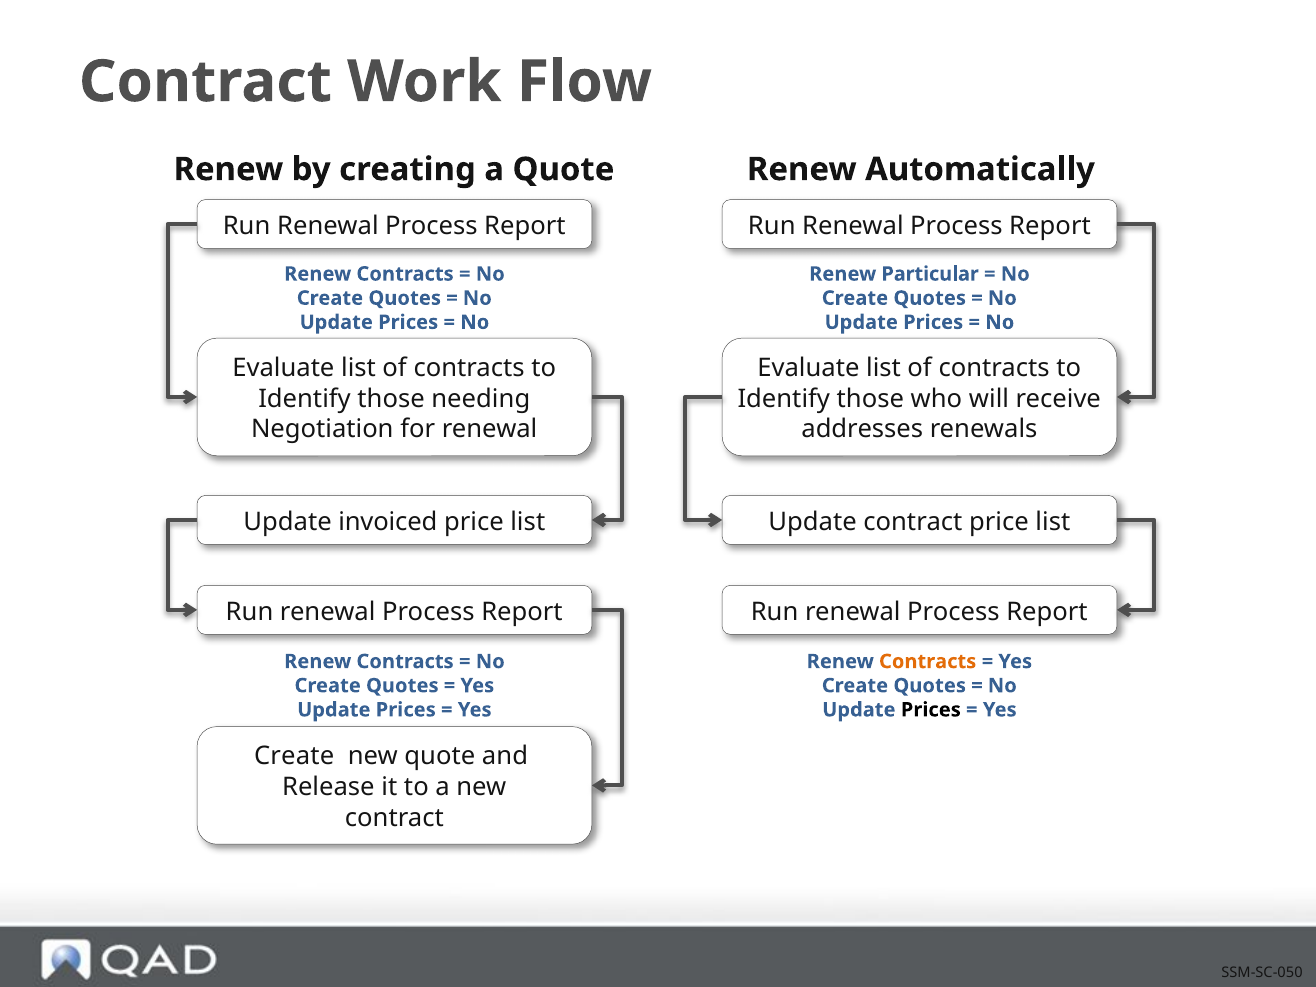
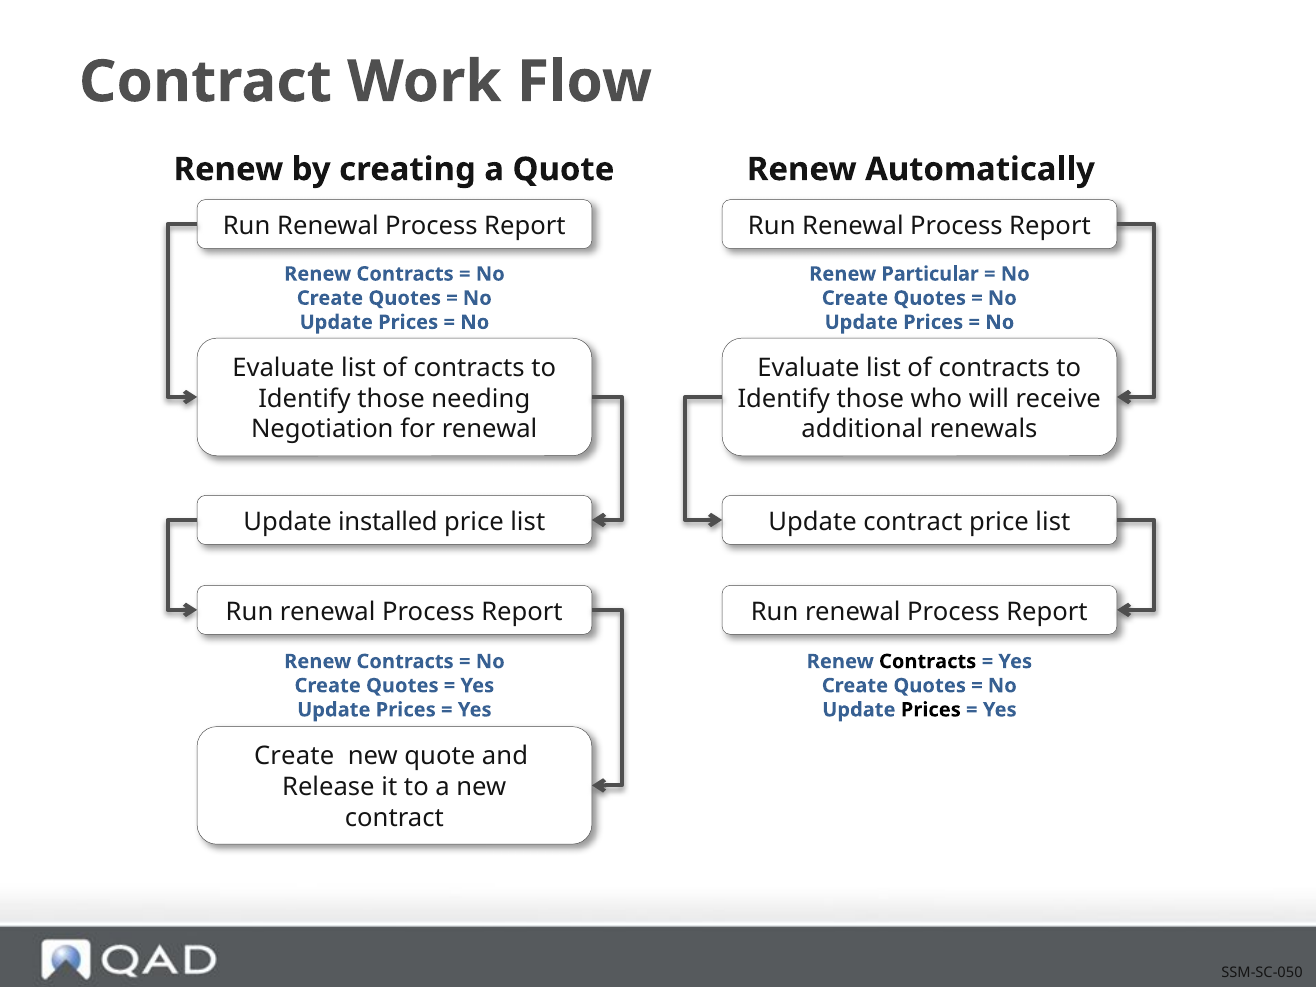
addresses: addresses -> additional
invoiced: invoiced -> installed
Contracts at (928, 662) colour: orange -> black
